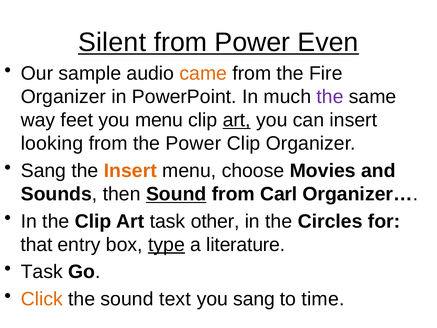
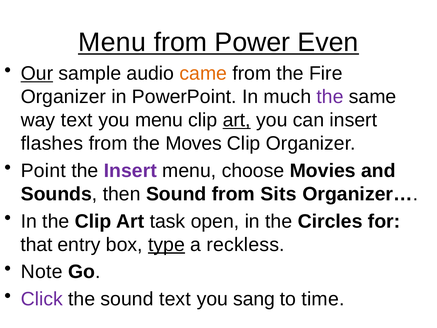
Silent at (112, 42): Silent -> Menu
Our underline: none -> present
way feet: feet -> text
looking: looking -> flashes
the Power: Power -> Moves
Sang at (43, 171): Sang -> Point
Insert at (130, 171) colour: orange -> purple
Sound at (176, 194) underline: present -> none
Carl: Carl -> Sits
other: other -> open
literature: literature -> reckless
Task at (42, 272): Task -> Note
Click colour: orange -> purple
